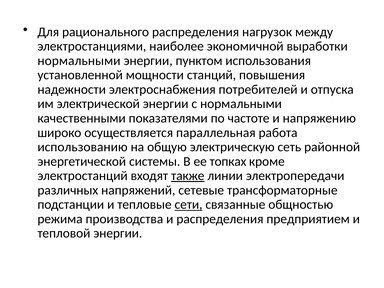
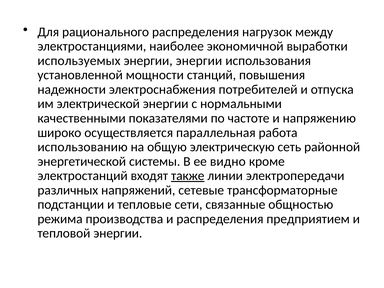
нормальными at (79, 61): нормальными -> используемых
энергии пунктом: пунктом -> энергии
топках: топках -> видно
сети underline: present -> none
